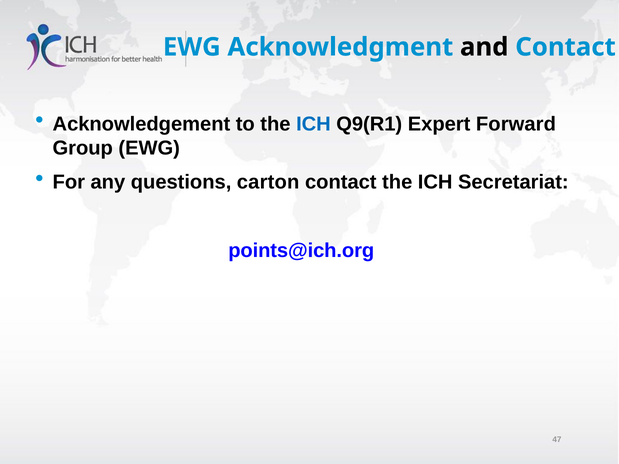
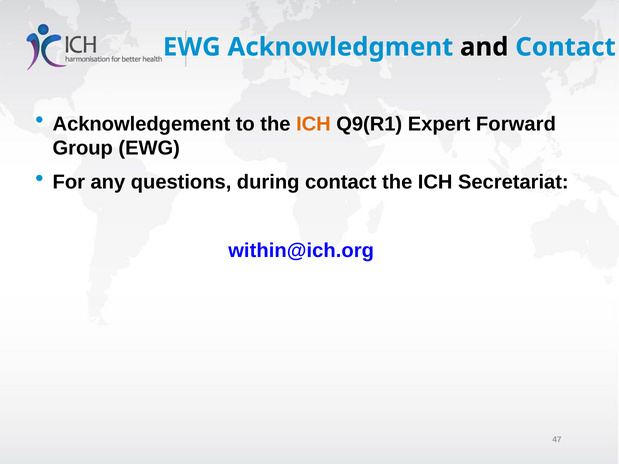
ICH at (313, 124) colour: blue -> orange
carton: carton -> during
points@ich.org: points@ich.org -> within@ich.org
